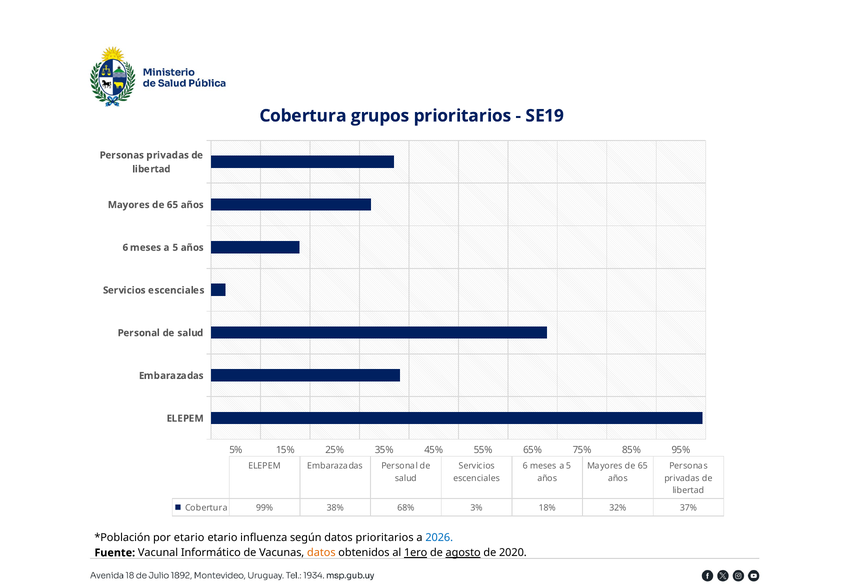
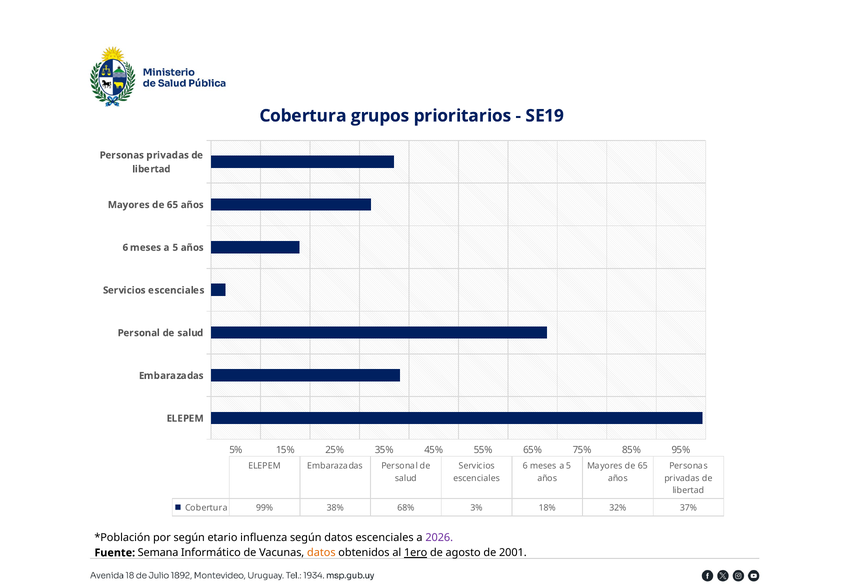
por etario: etario -> según
datos prioritarios: prioritarios -> escenciales
2026 colour: blue -> purple
Vacunal: Vacunal -> Semana
agosto underline: present -> none
2020: 2020 -> 2001
